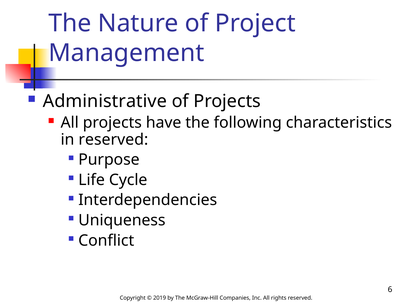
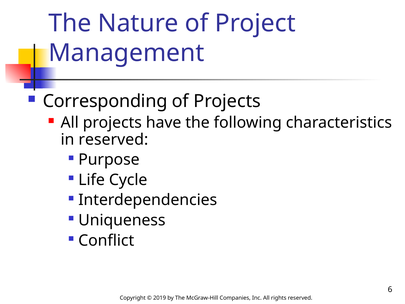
Administrative: Administrative -> Corresponding
